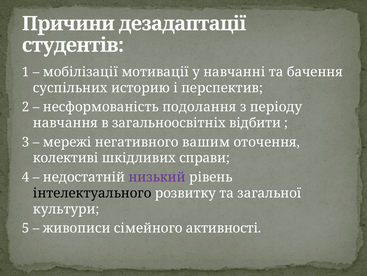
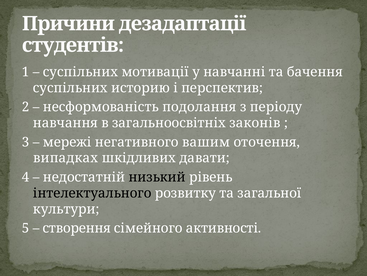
мобілізації at (80, 72): мобілізації -> суспільних
відбити: відбити -> законів
колективі: колективі -> випадках
справи: справи -> давати
низький colour: purple -> black
живописи: живописи -> створення
